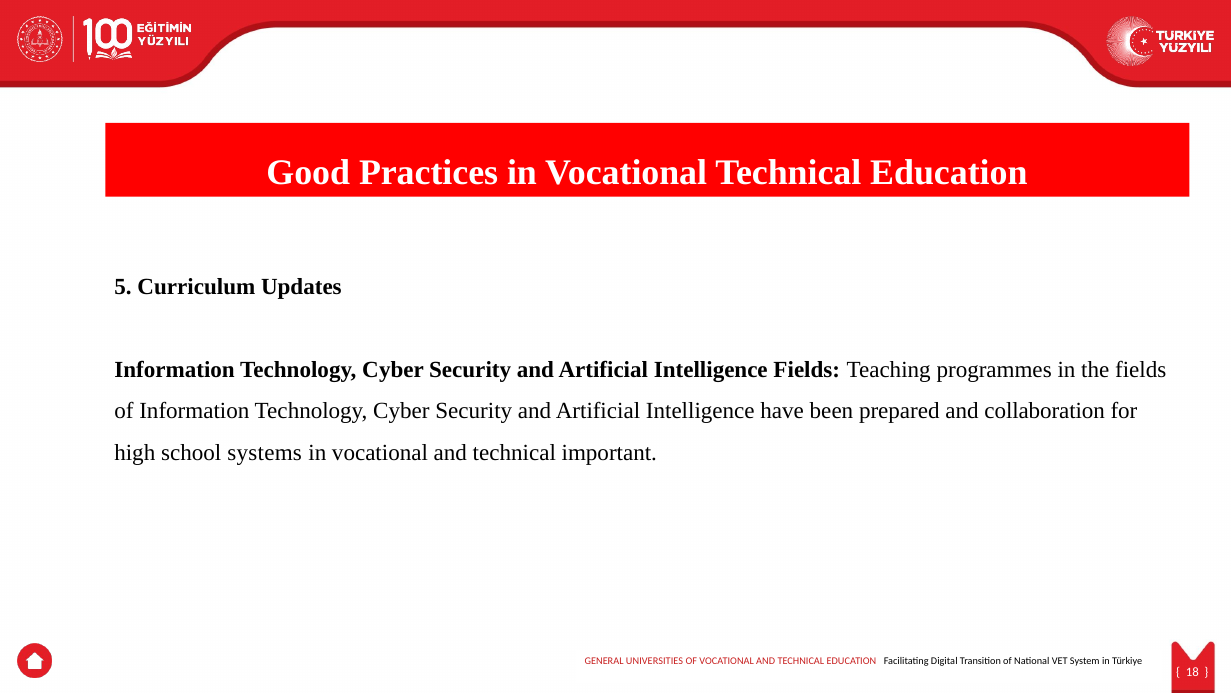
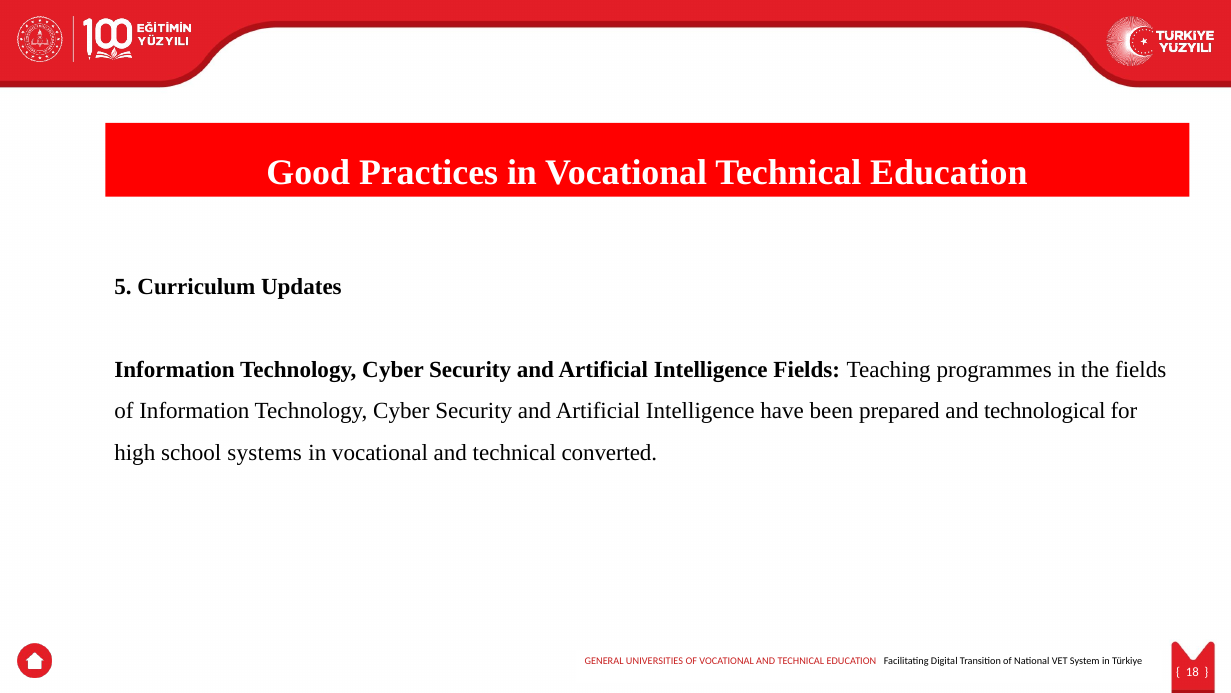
collaboration: collaboration -> technological
important: important -> converted
